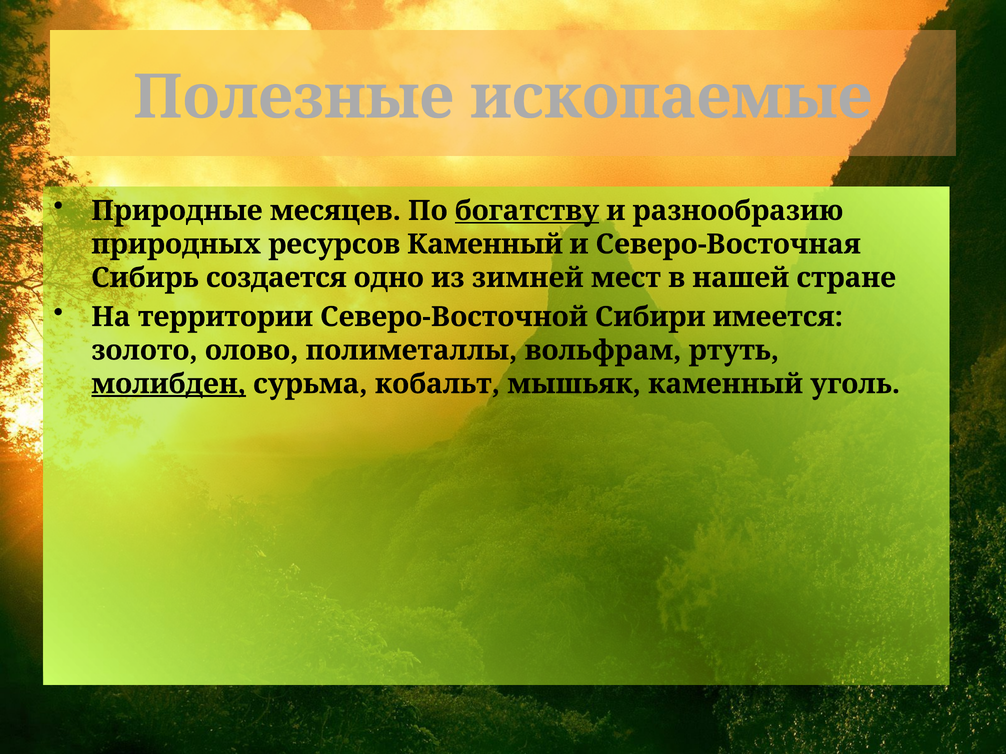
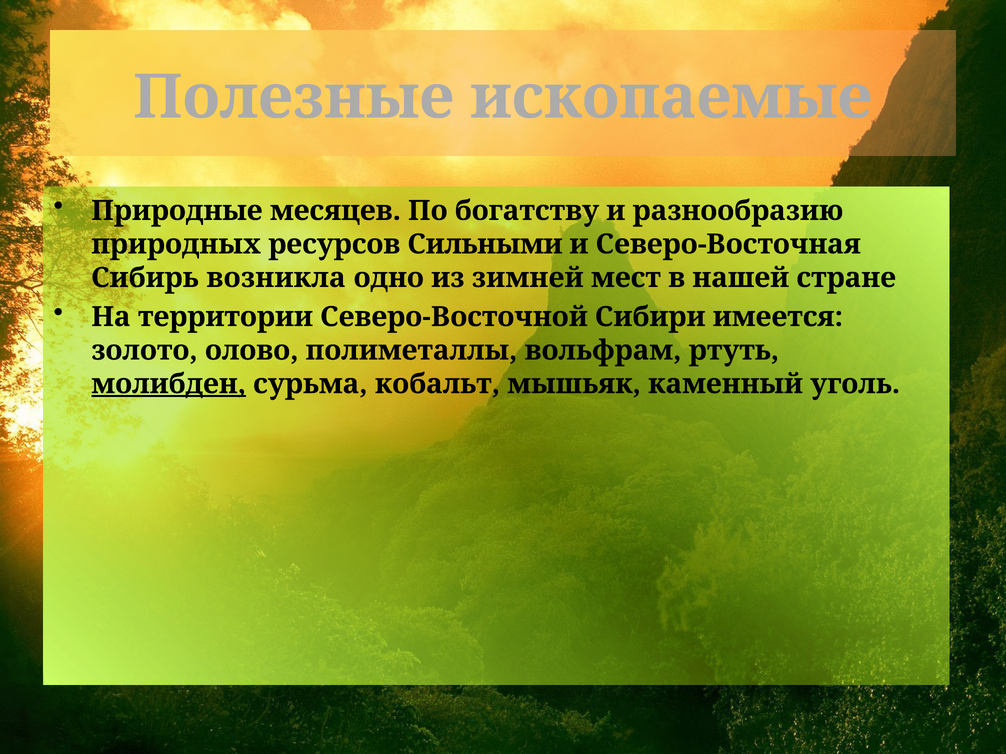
богатству underline: present -> none
ресурсов Каменный: Каменный -> Сильными
создается: создается -> возникла
